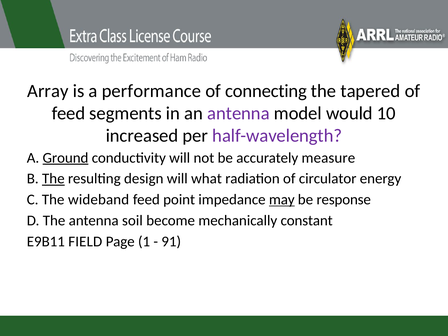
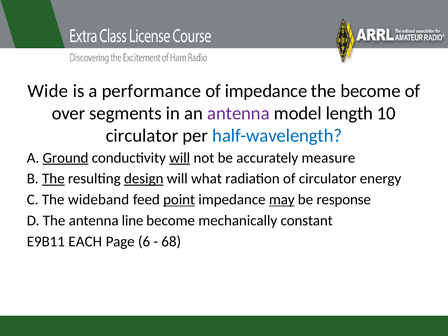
Array: Array -> Wide
of connecting: connecting -> impedance
the tapered: tapered -> become
feed at (68, 113): feed -> over
would: would -> length
increased at (142, 136): increased -> circulator
half-wavelength colour: purple -> blue
will at (180, 158) underline: none -> present
design underline: none -> present
point underline: none -> present
soil: soil -> line
FIELD: FIELD -> EACH
1: 1 -> 6
91: 91 -> 68
